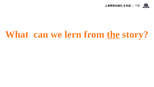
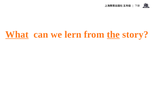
What underline: none -> present
